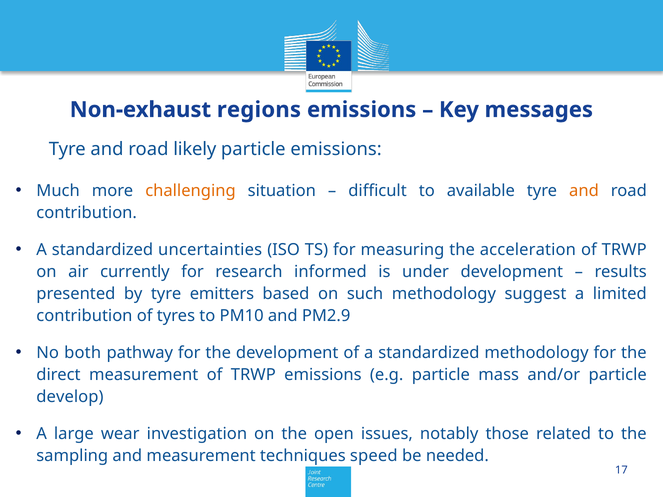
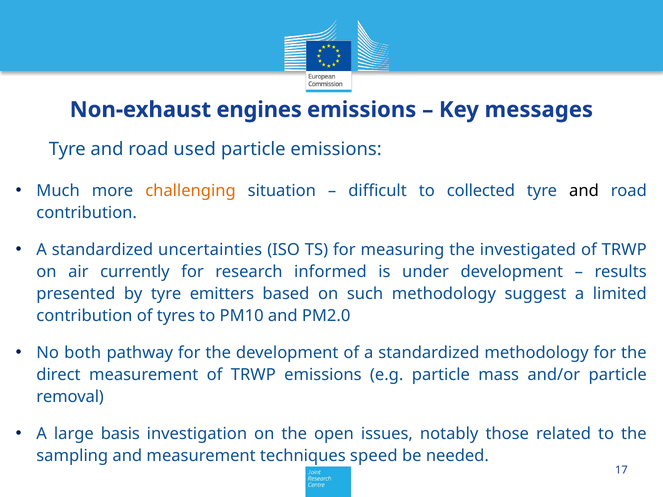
regions: regions -> engines
likely: likely -> used
available: available -> collected
and at (584, 191) colour: orange -> black
acceleration: acceleration -> investigated
PM2.9: PM2.9 -> PM2.0
develop: develop -> removal
wear: wear -> basis
